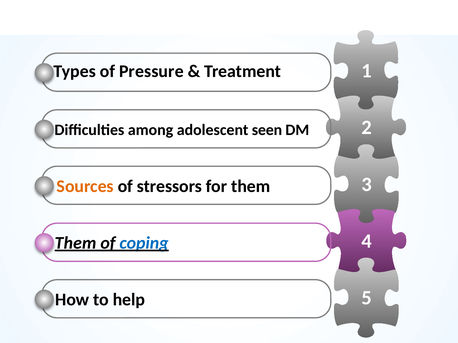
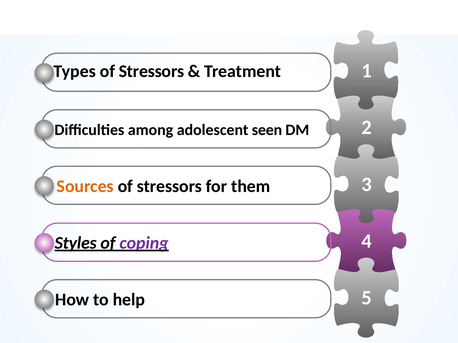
Types of Pressure: Pressure -> Stressors
Them at (75, 243): Them -> Styles
coping colour: blue -> purple
